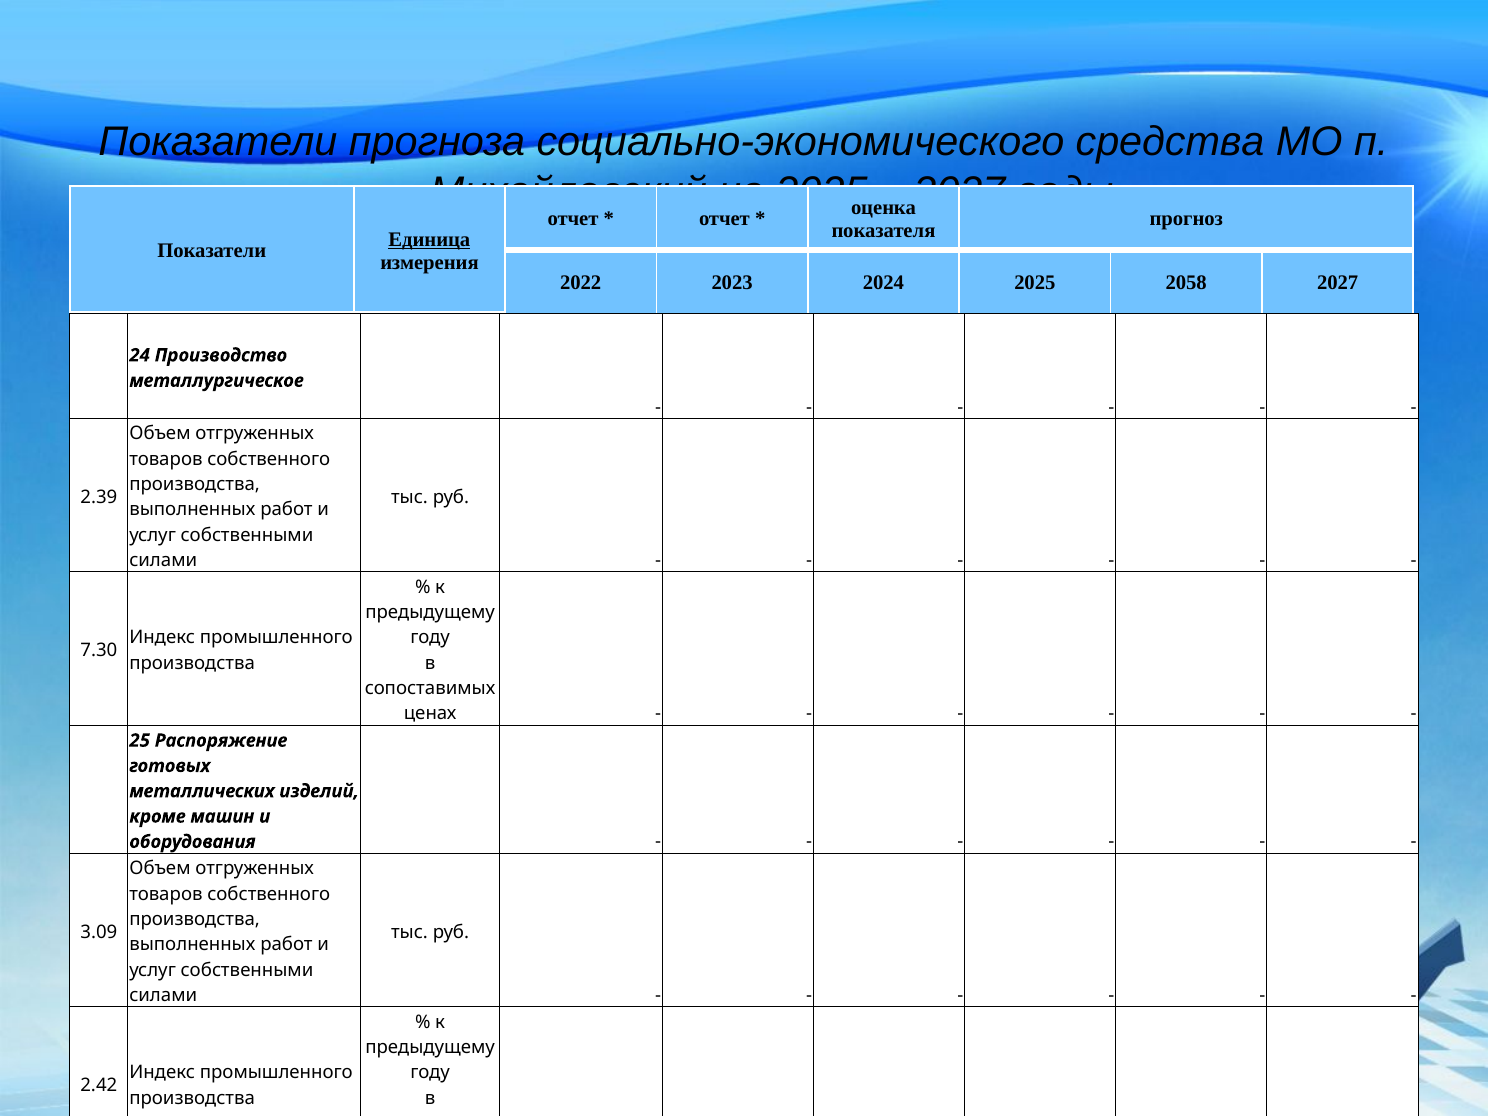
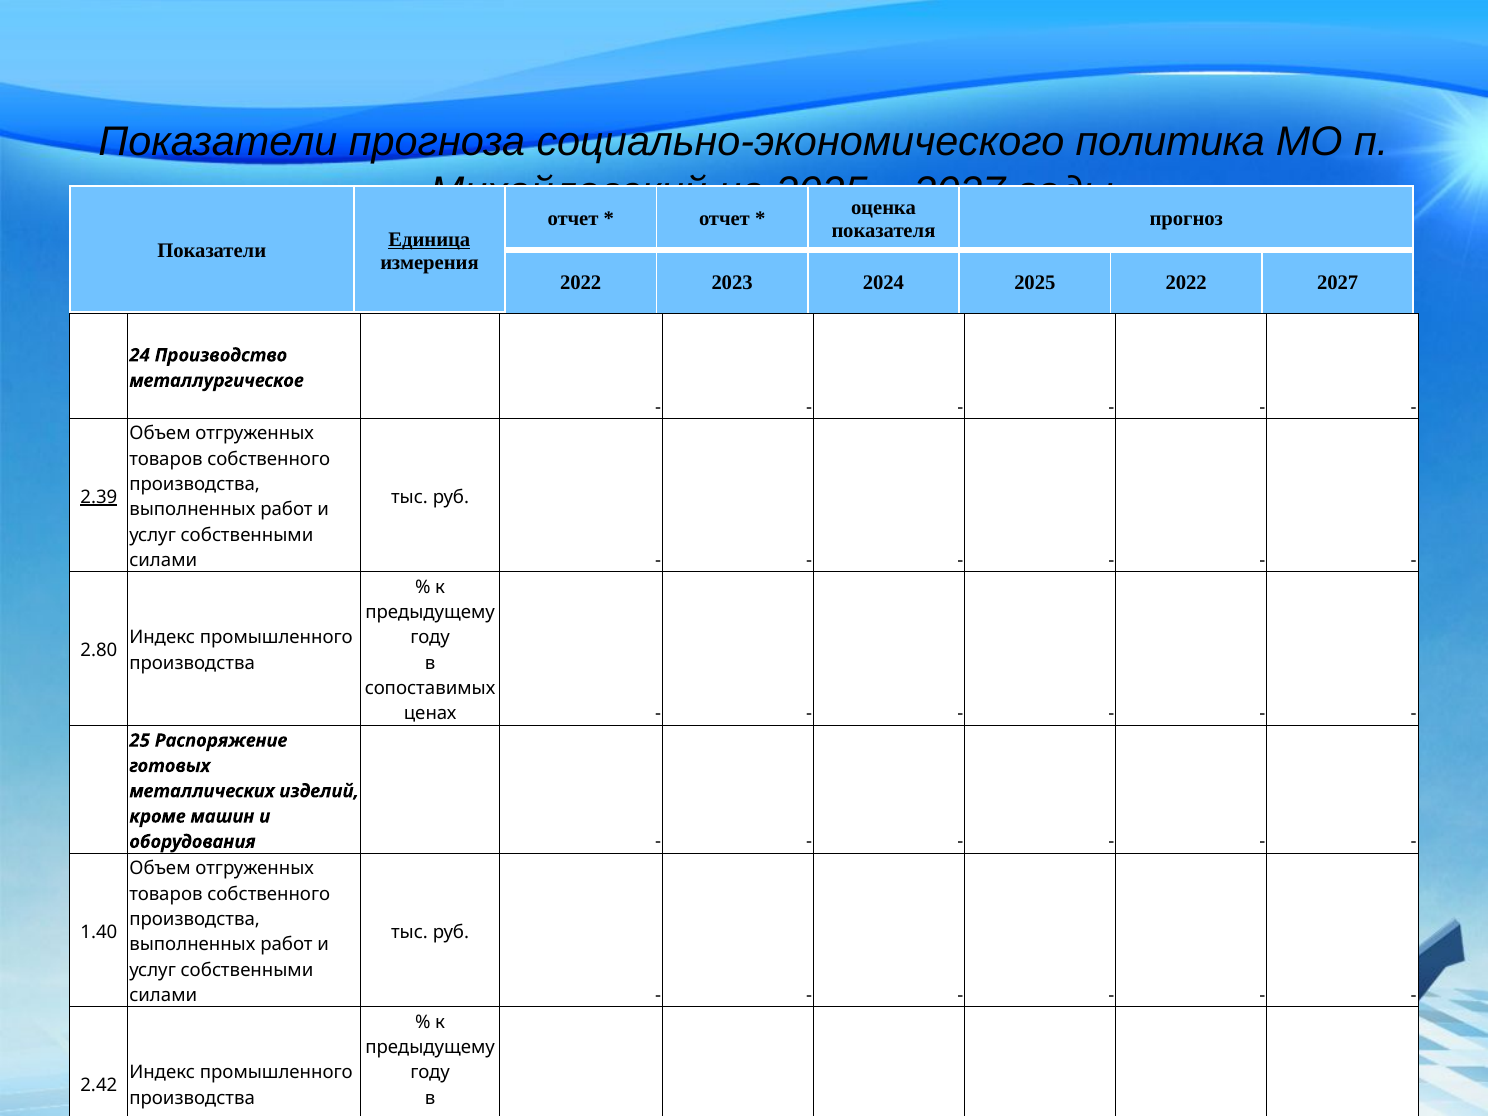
средства: средства -> политика
2025 2058: 2058 -> 2022
2.39 underline: none -> present
7.30: 7.30 -> 2.80
3.09: 3.09 -> 1.40
